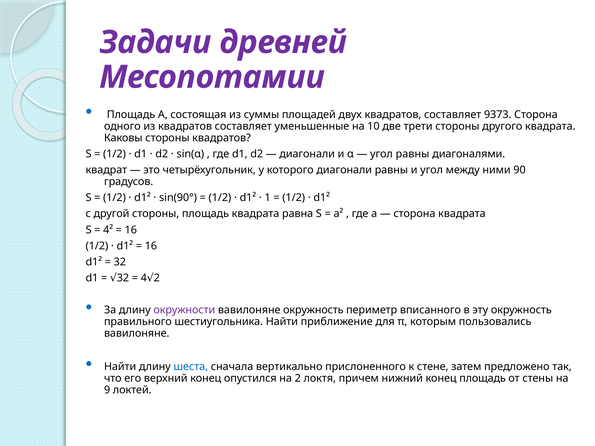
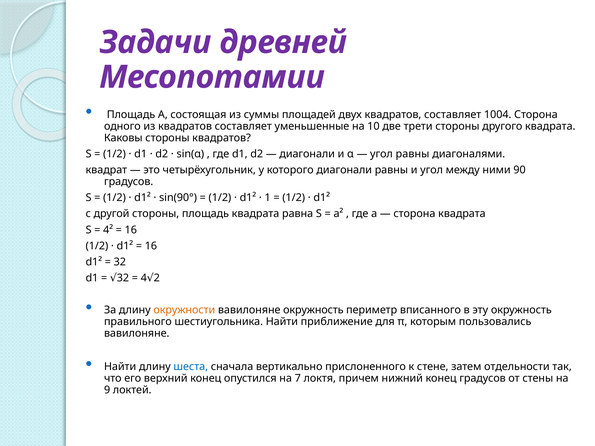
9373: 9373 -> 1004
окружности colour: purple -> orange
предложено: предложено -> отдельности
на 2: 2 -> 7
конец площадь: площадь -> градусов
